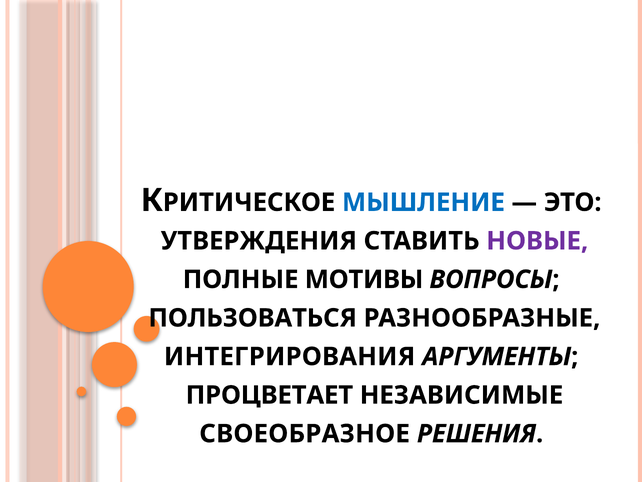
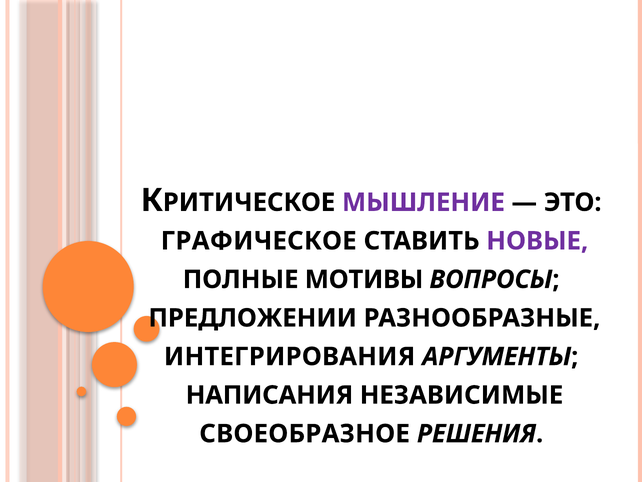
МЫШЛЕНИЕ colour: blue -> purple
УТВЕРЖДЕНИЯ: УТВЕРЖДЕНИЯ -> ГРАФИЧЕСКОЕ
ПОЛЬЗОВАТЬСЯ: ПОЛЬЗОВАТЬСЯ -> ПРЕДЛОЖЕНИИ
ПРОЦВЕТАЕТ: ПРОЦВЕТАЕТ -> НАПИСАНИЯ
